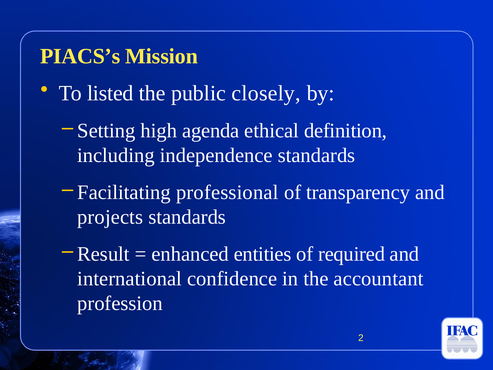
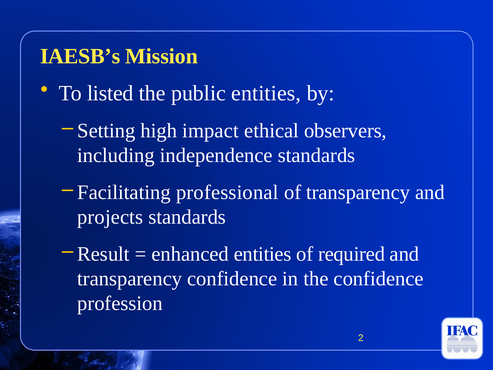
PIACS’s: PIACS’s -> IAESB’s
public closely: closely -> entities
agenda: agenda -> impact
definition: definition -> observers
international at (130, 279): international -> transparency
the accountant: accountant -> confidence
